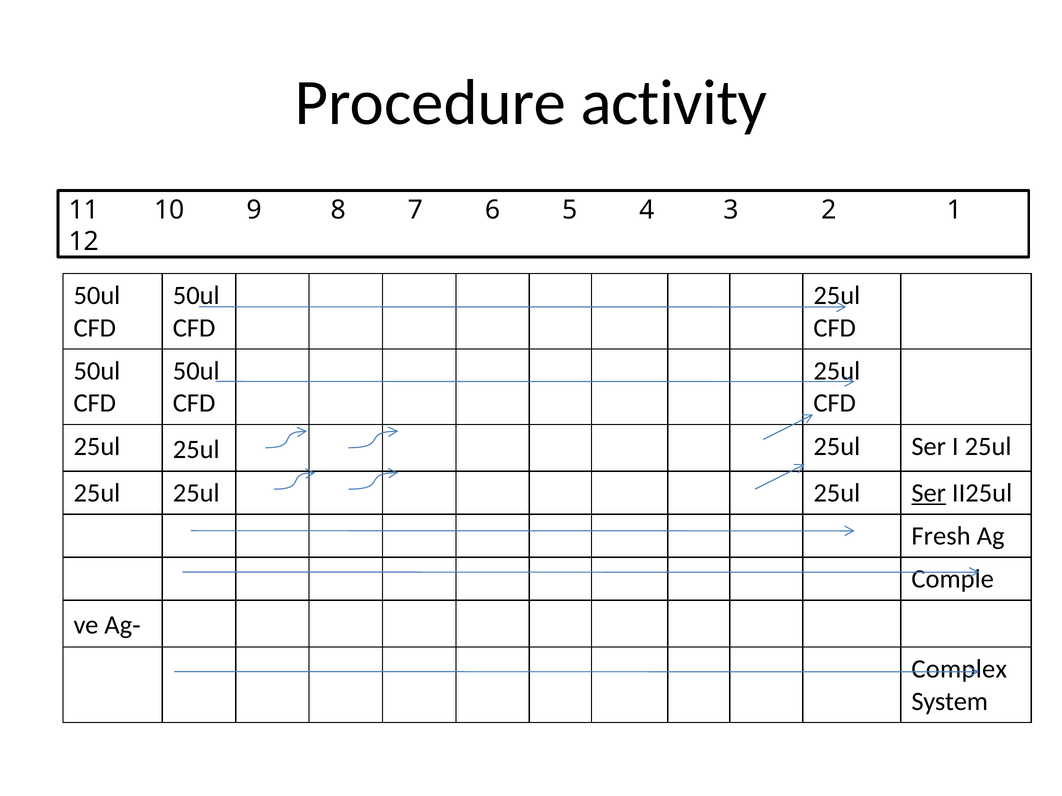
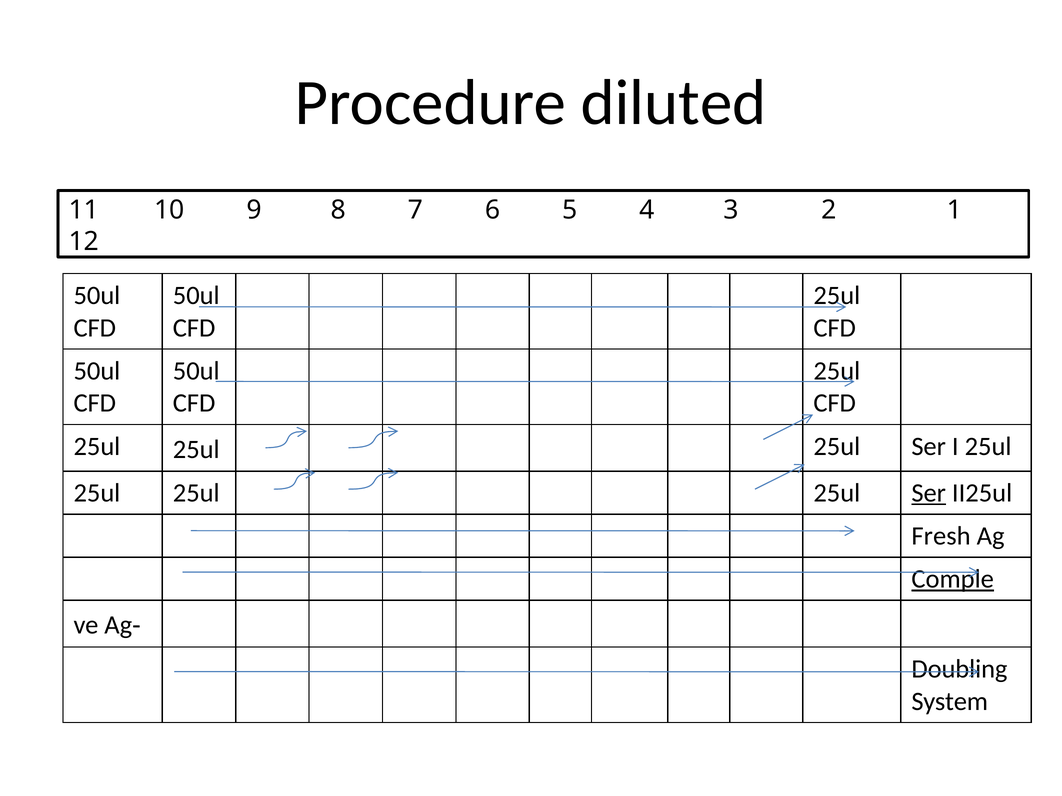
activity: activity -> diluted
Comple underline: none -> present
Complex: Complex -> Doubling
